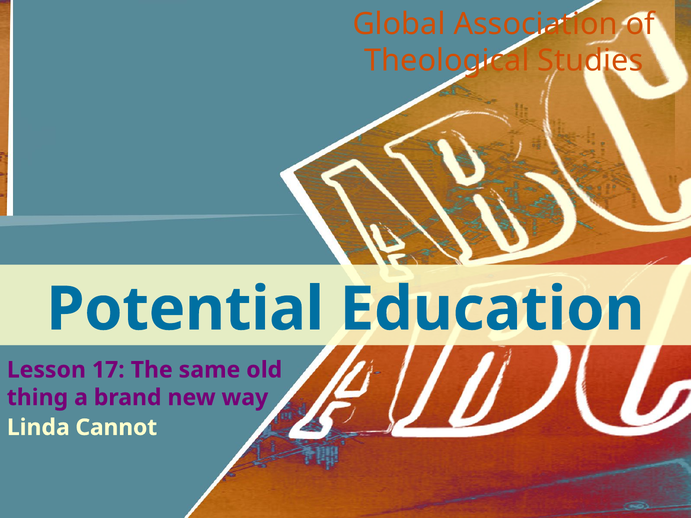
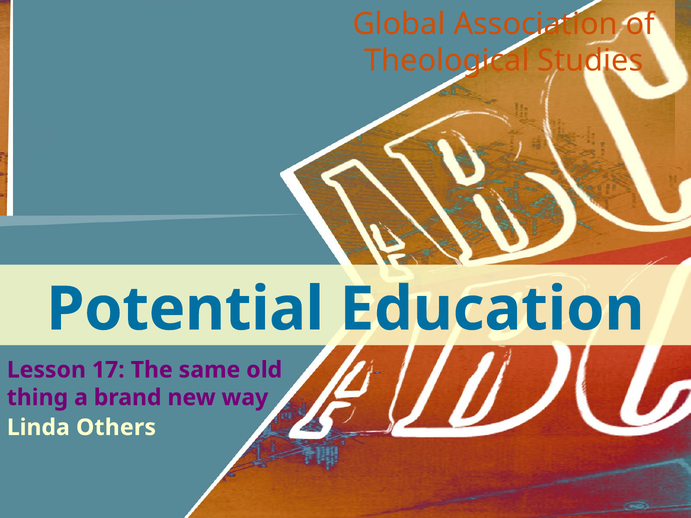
Cannot: Cannot -> Others
